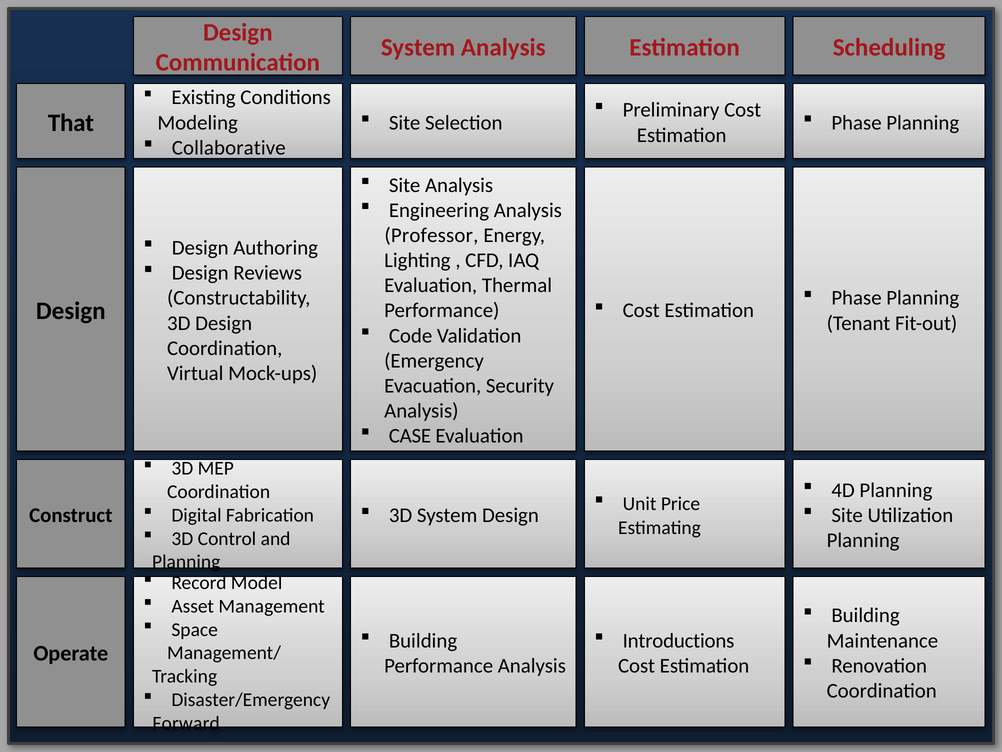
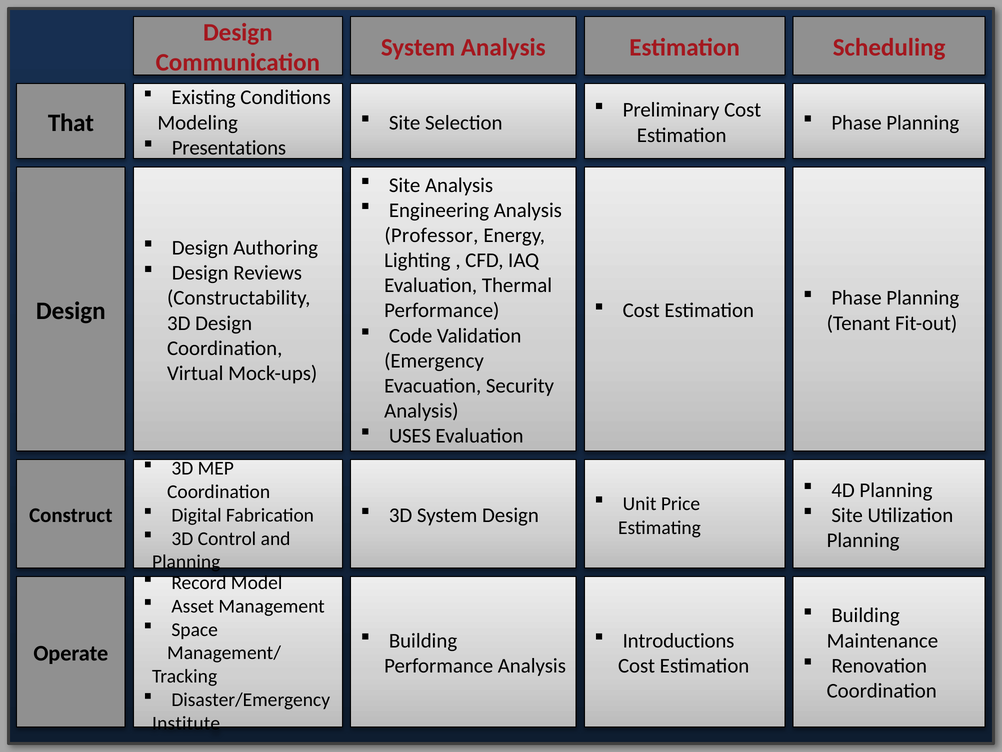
Collaborative: Collaborative -> Presentations
CASE: CASE -> USES
Forward: Forward -> Institute
